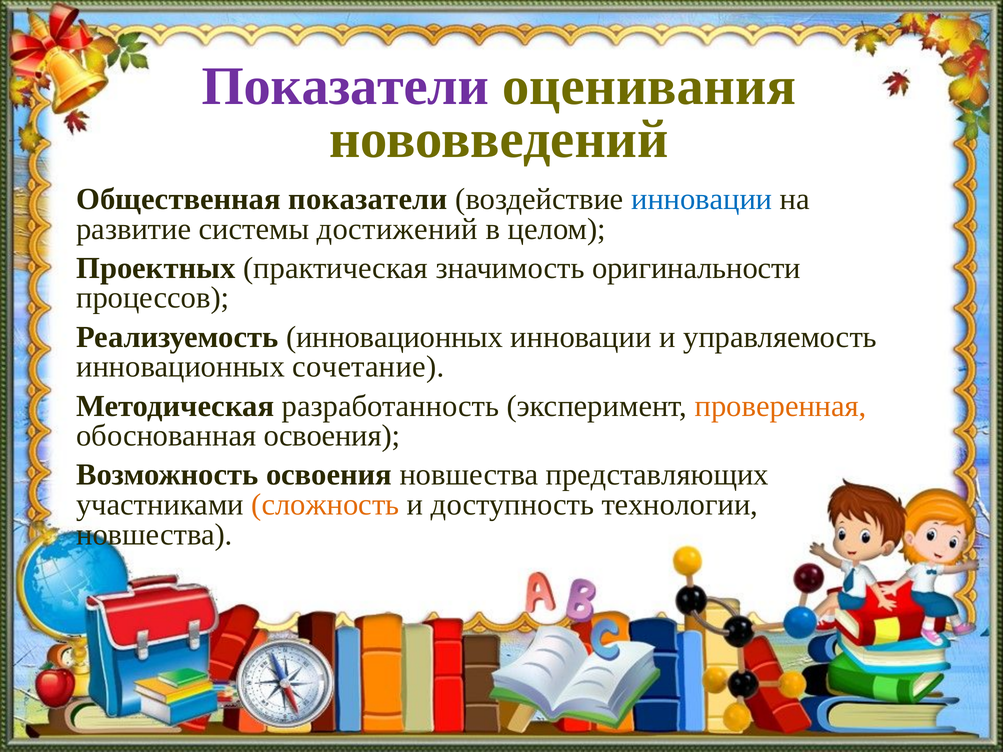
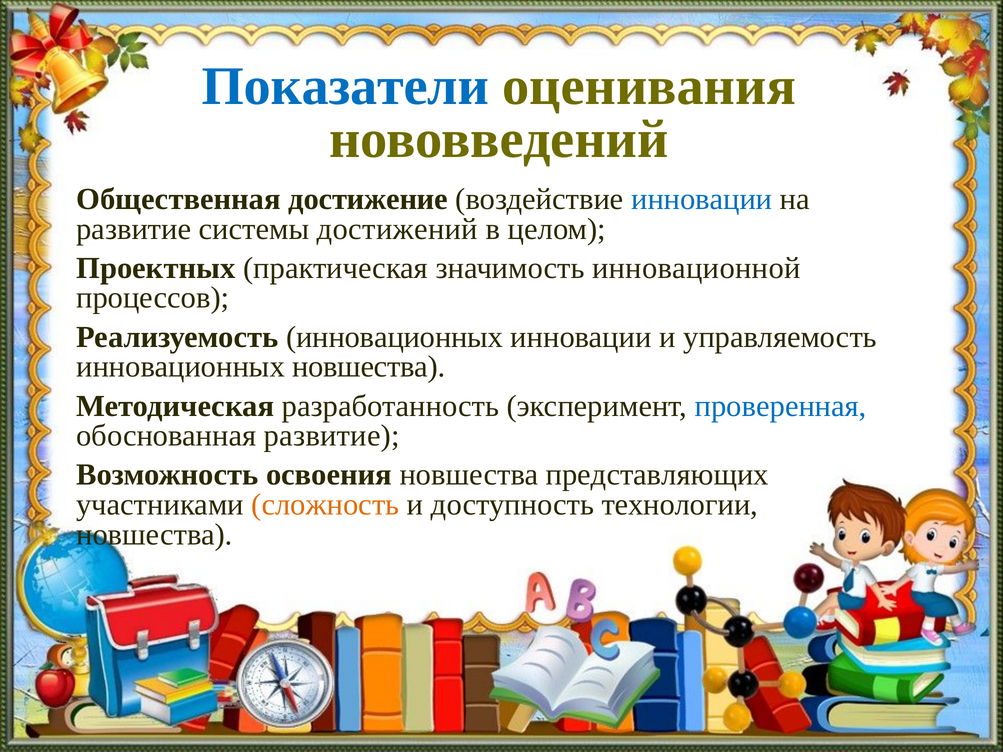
Показатели at (345, 87) colour: purple -> blue
Общественная показатели: показатели -> достижение
оригинальности: оригинальности -> инновационной
инновационных сочетание: сочетание -> новшества
проверенная colour: orange -> blue
обоснованная освоения: освоения -> развитие
